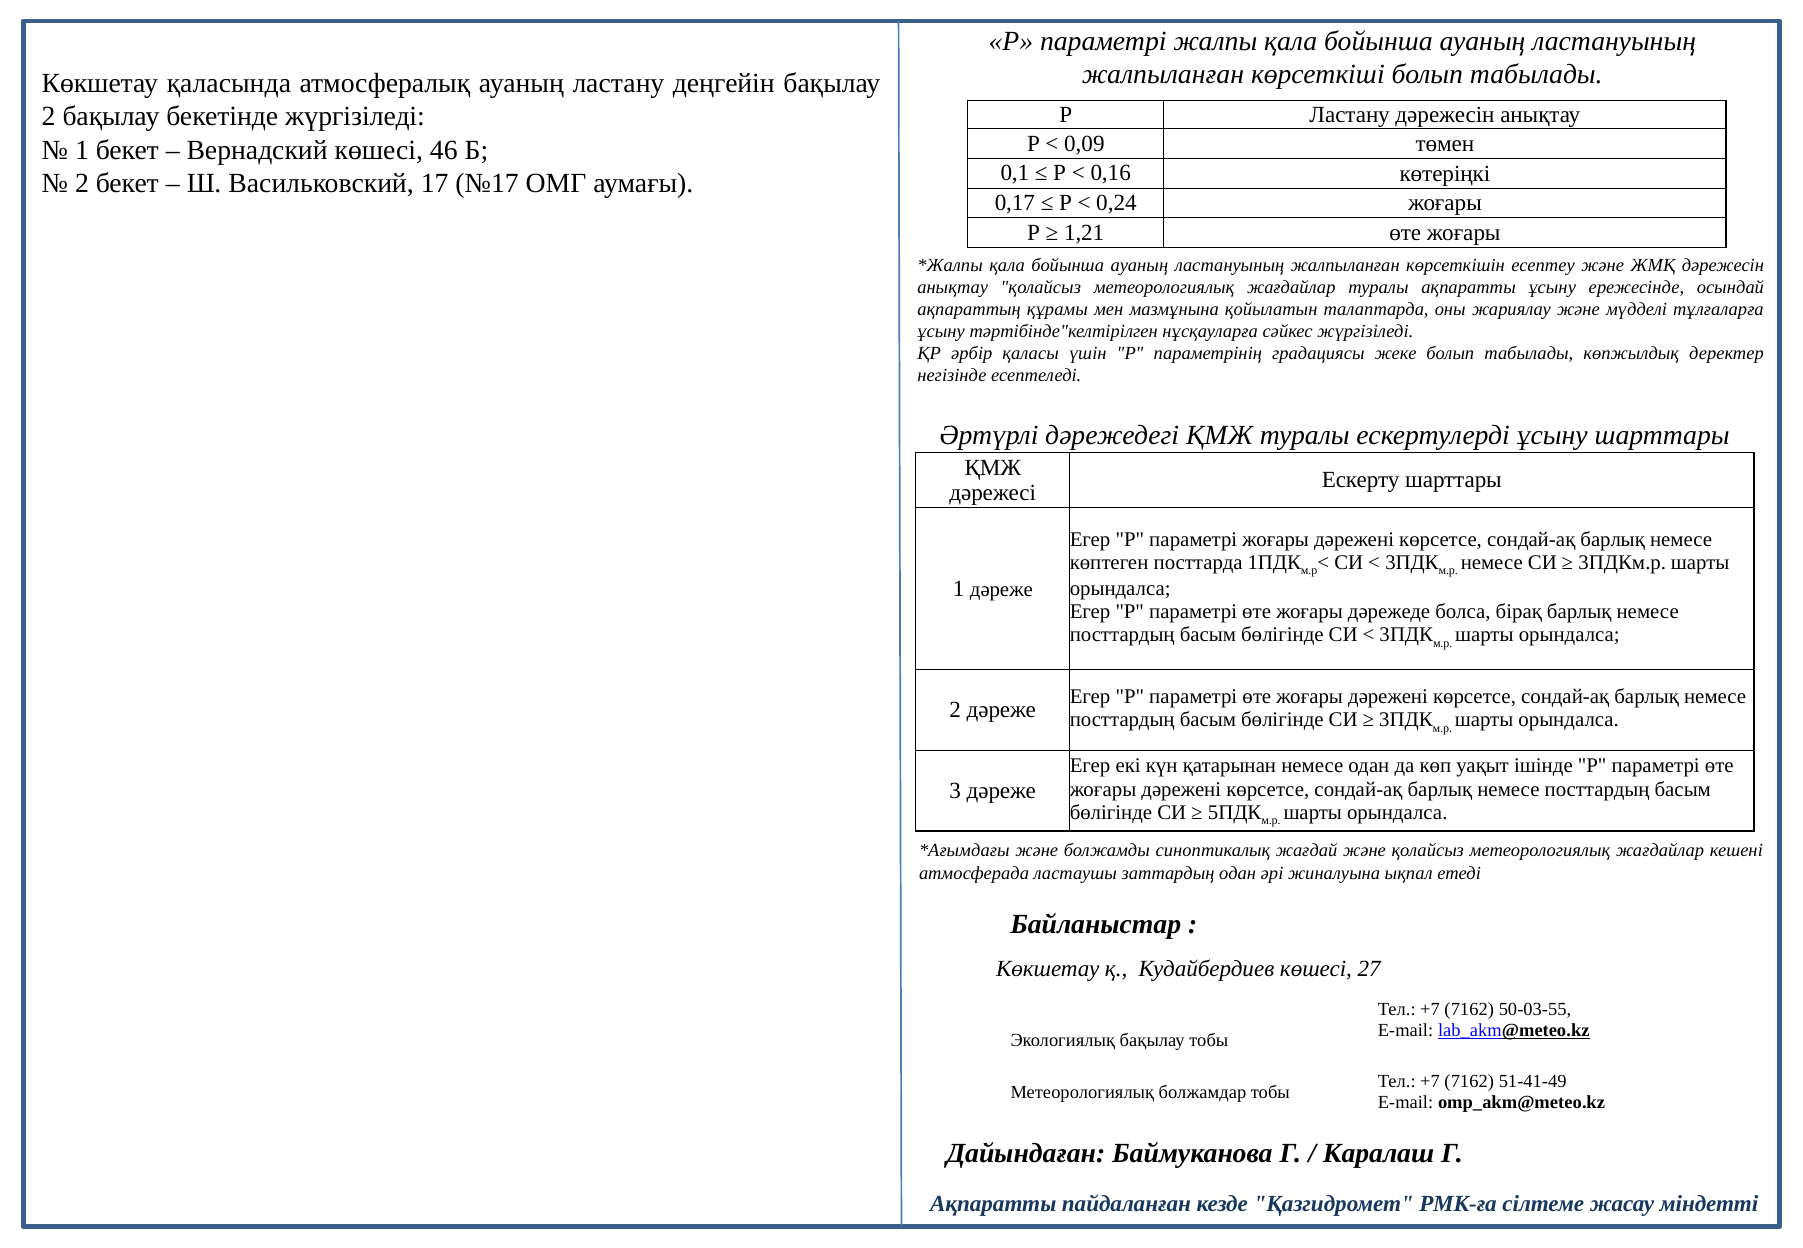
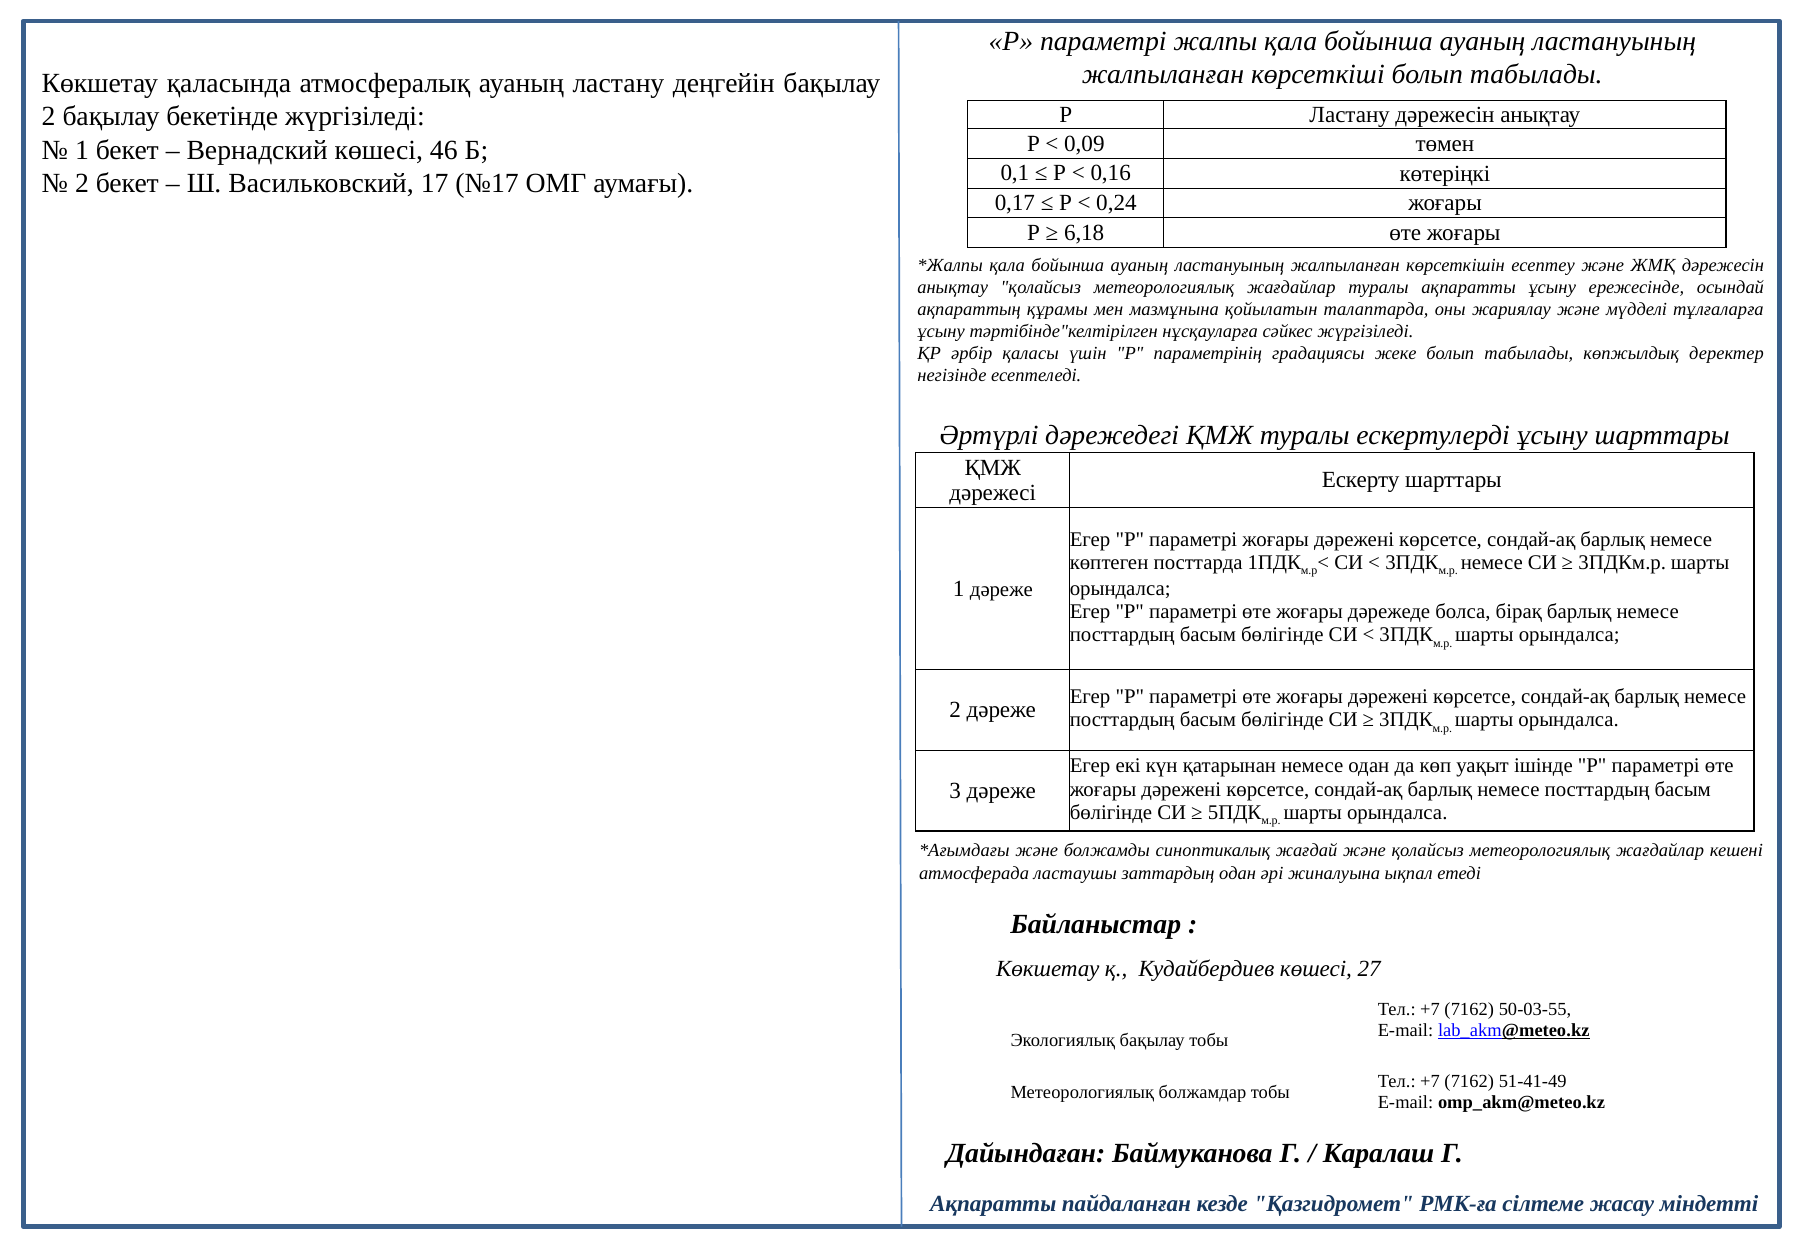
1,21: 1,21 -> 6,18
